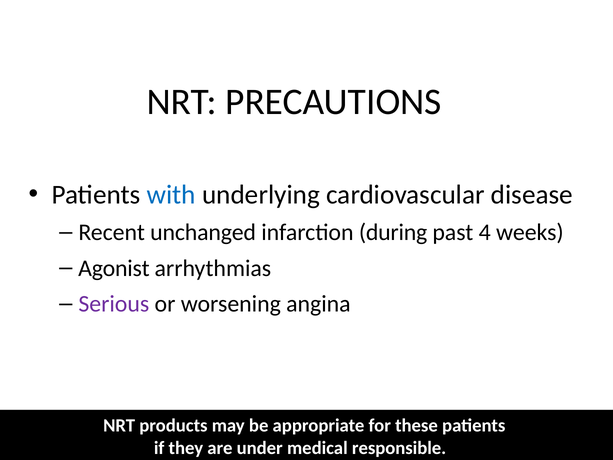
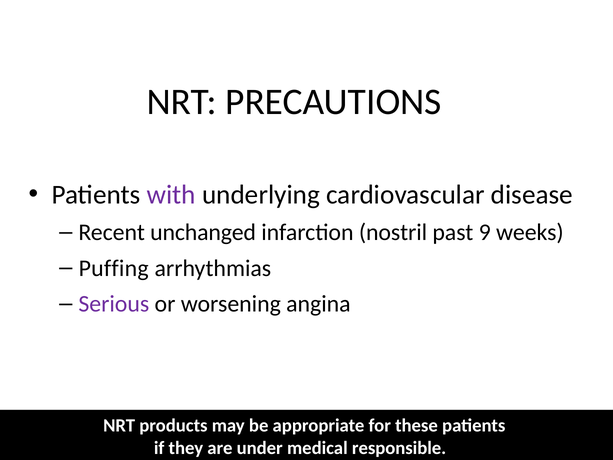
with colour: blue -> purple
during: during -> nostril
4: 4 -> 9
Agonist: Agonist -> Puffing
